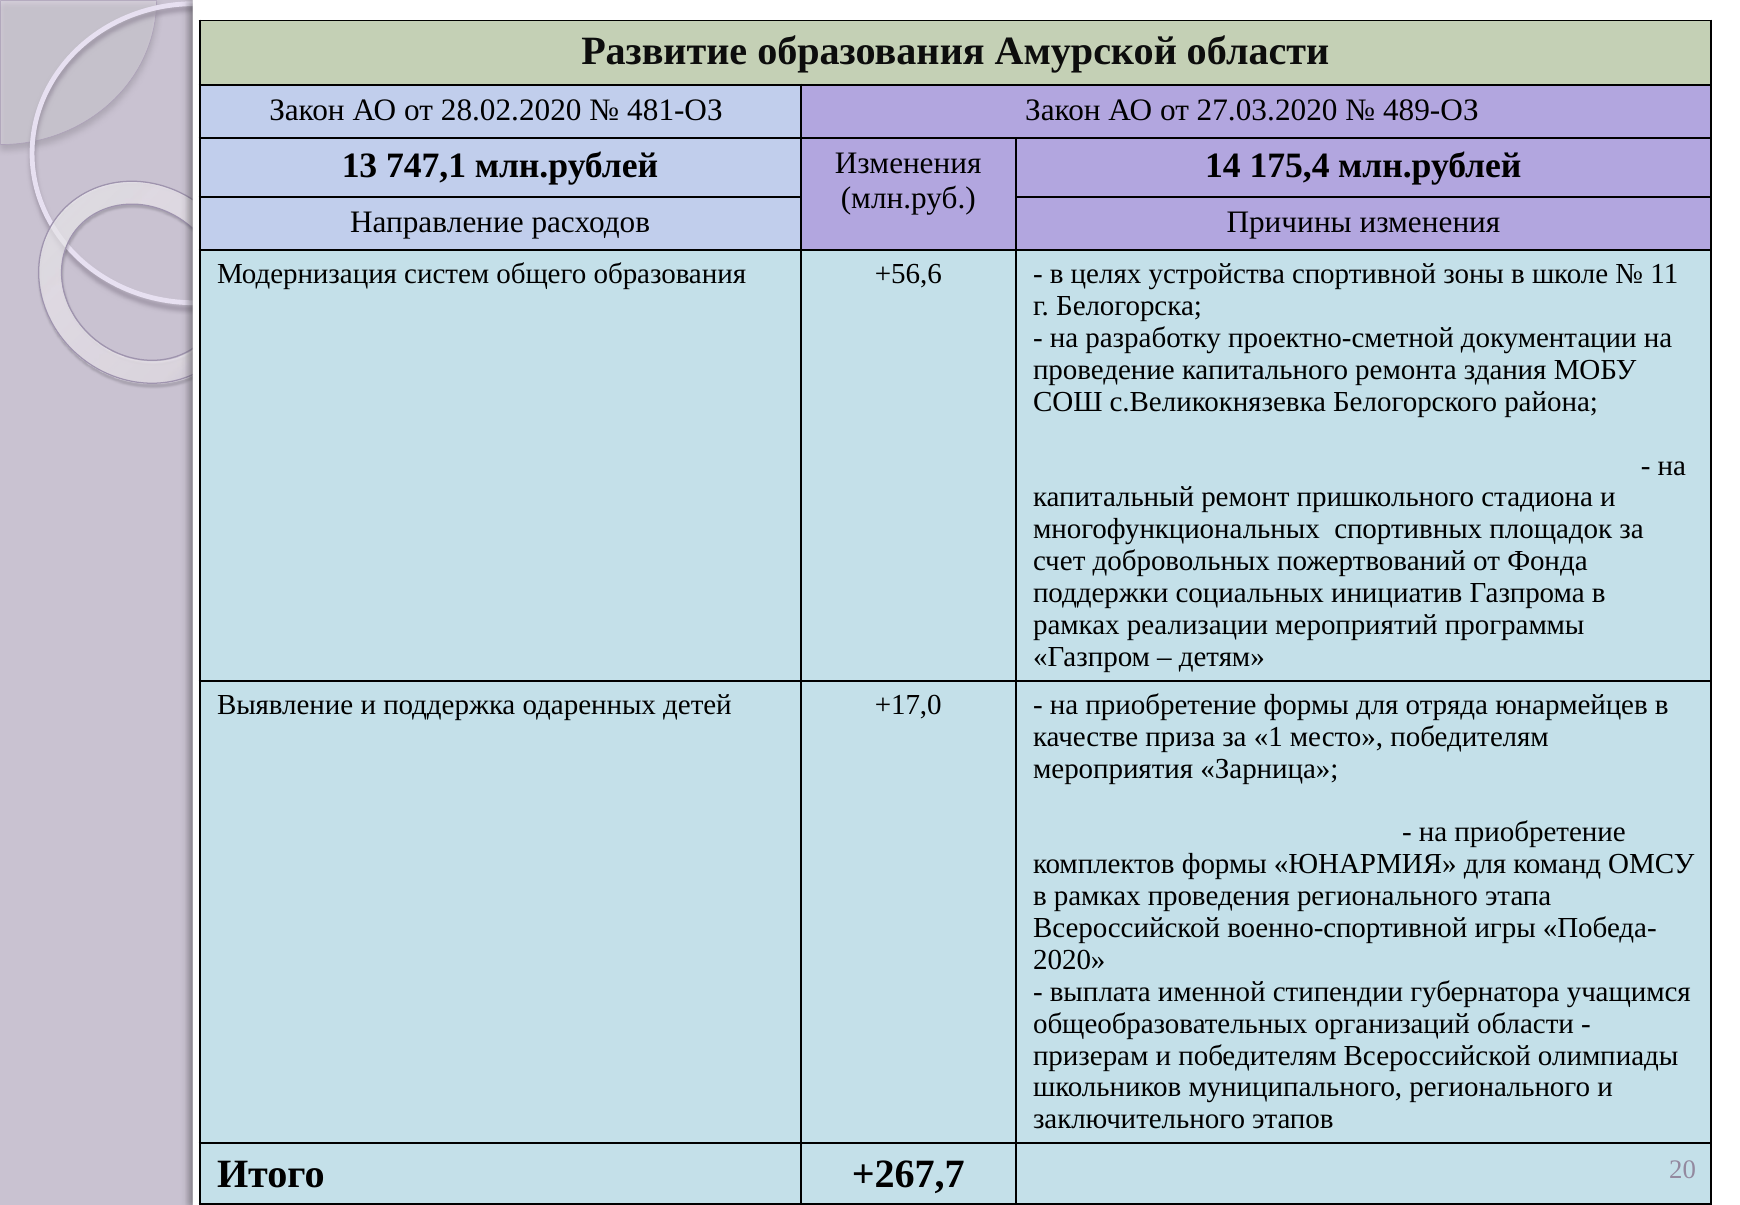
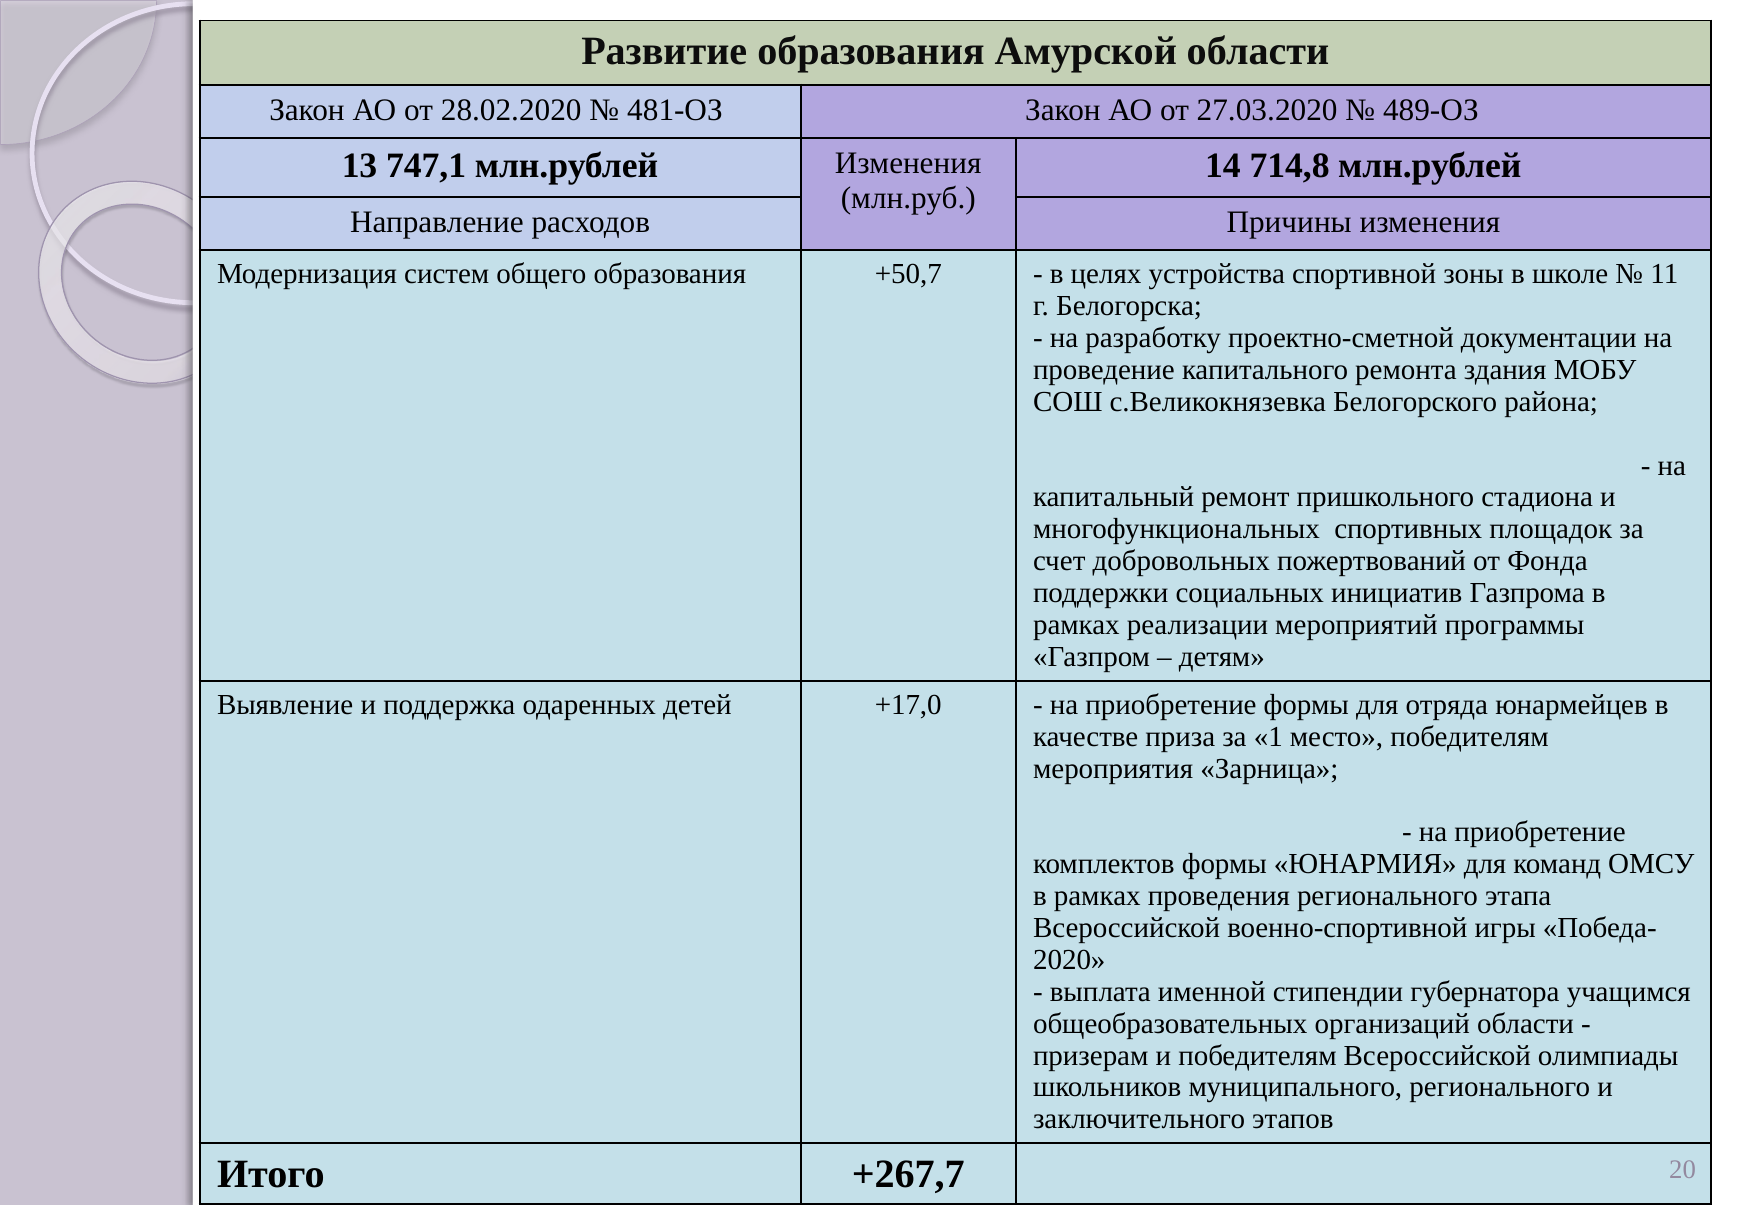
175,4: 175,4 -> 714,8
+56,6: +56,6 -> +50,7
